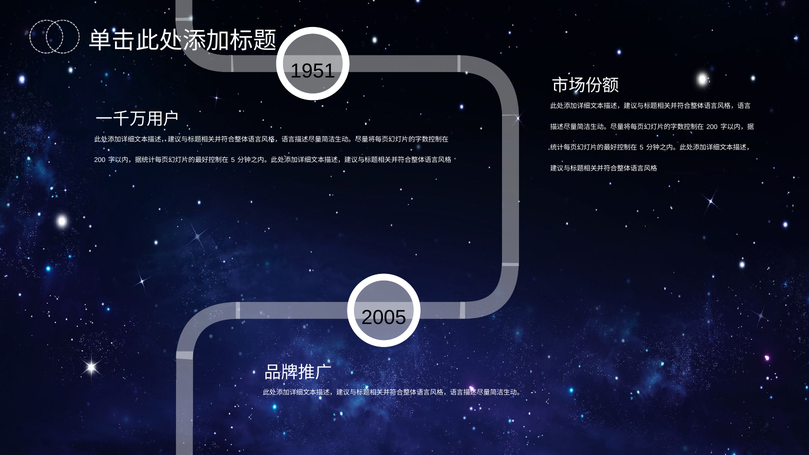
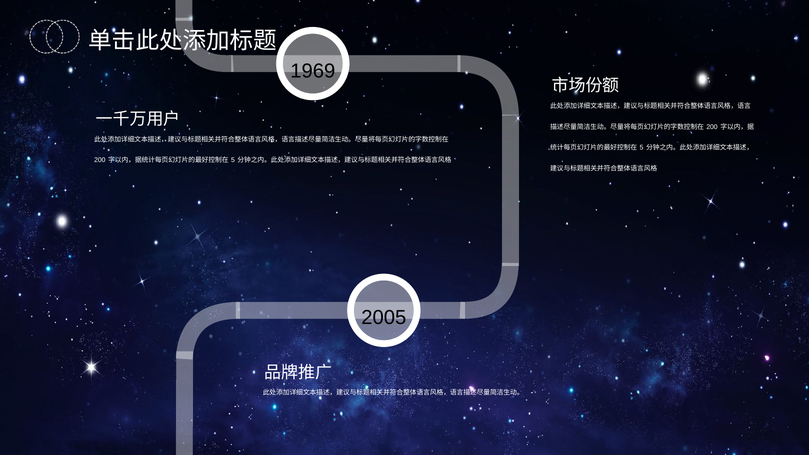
1951: 1951 -> 1969
